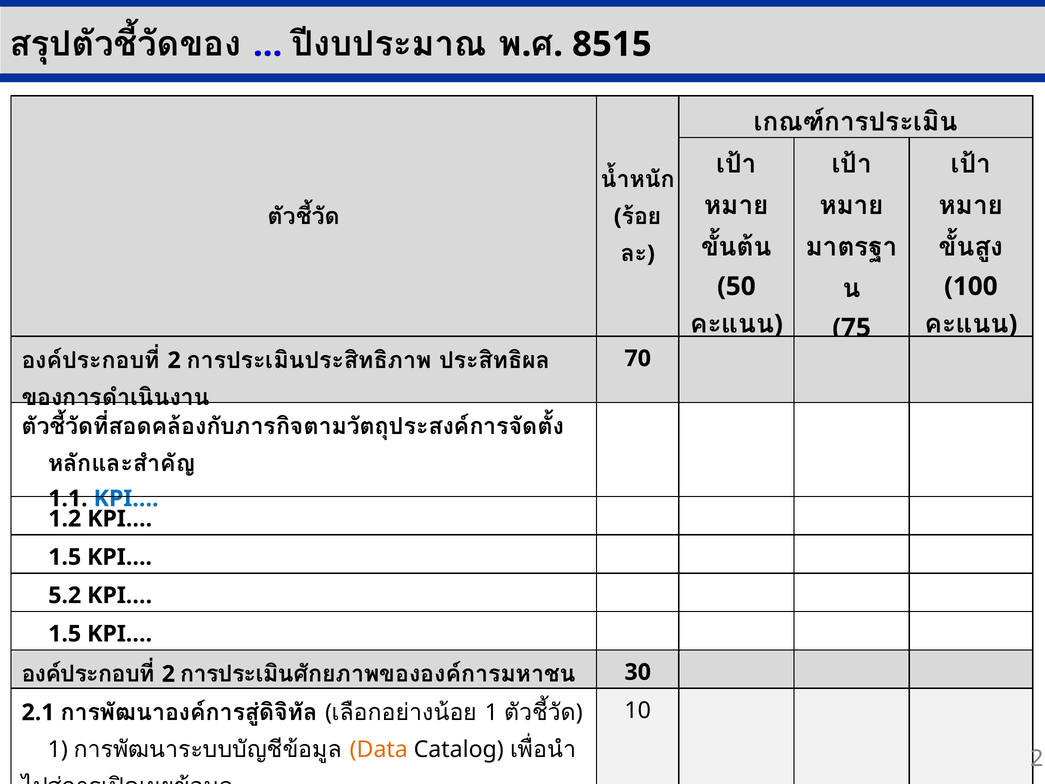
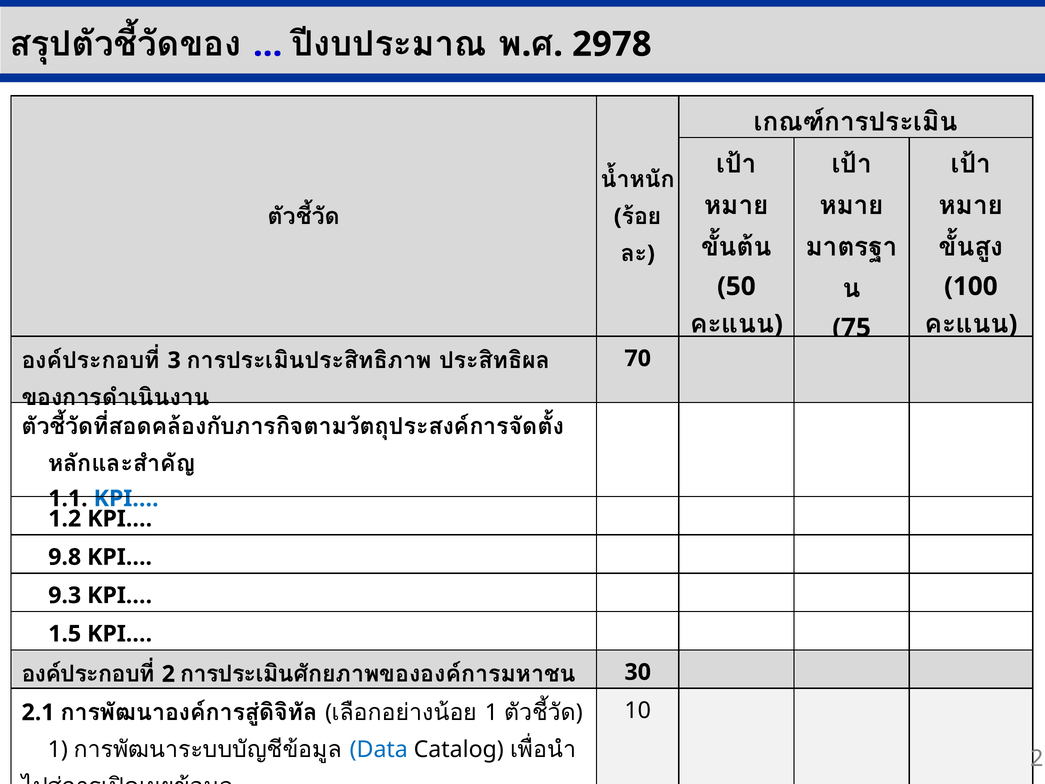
8515: 8515 -> 2978
2 at (174, 360): 2 -> 3
1.5 at (65, 557): 1.5 -> 9.8
5.2: 5.2 -> 9.3
Data at (379, 749) colour: orange -> blue
